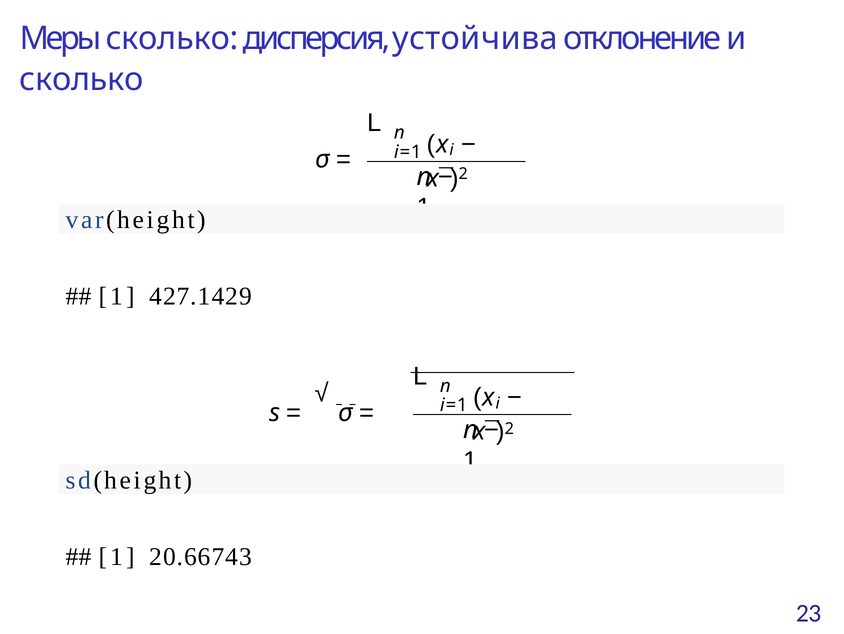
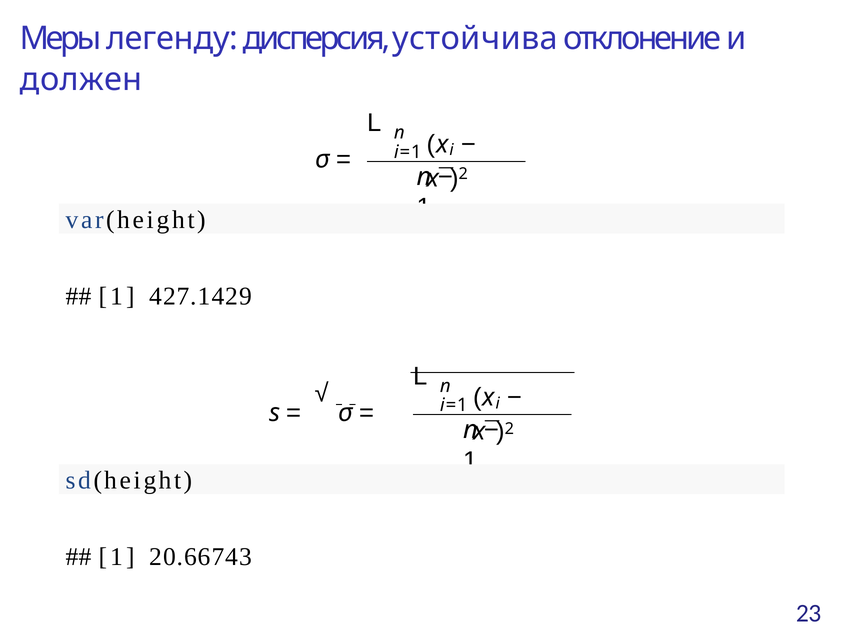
Меры сколько: сколько -> легенду
сколько at (82, 80): сколько -> должен
